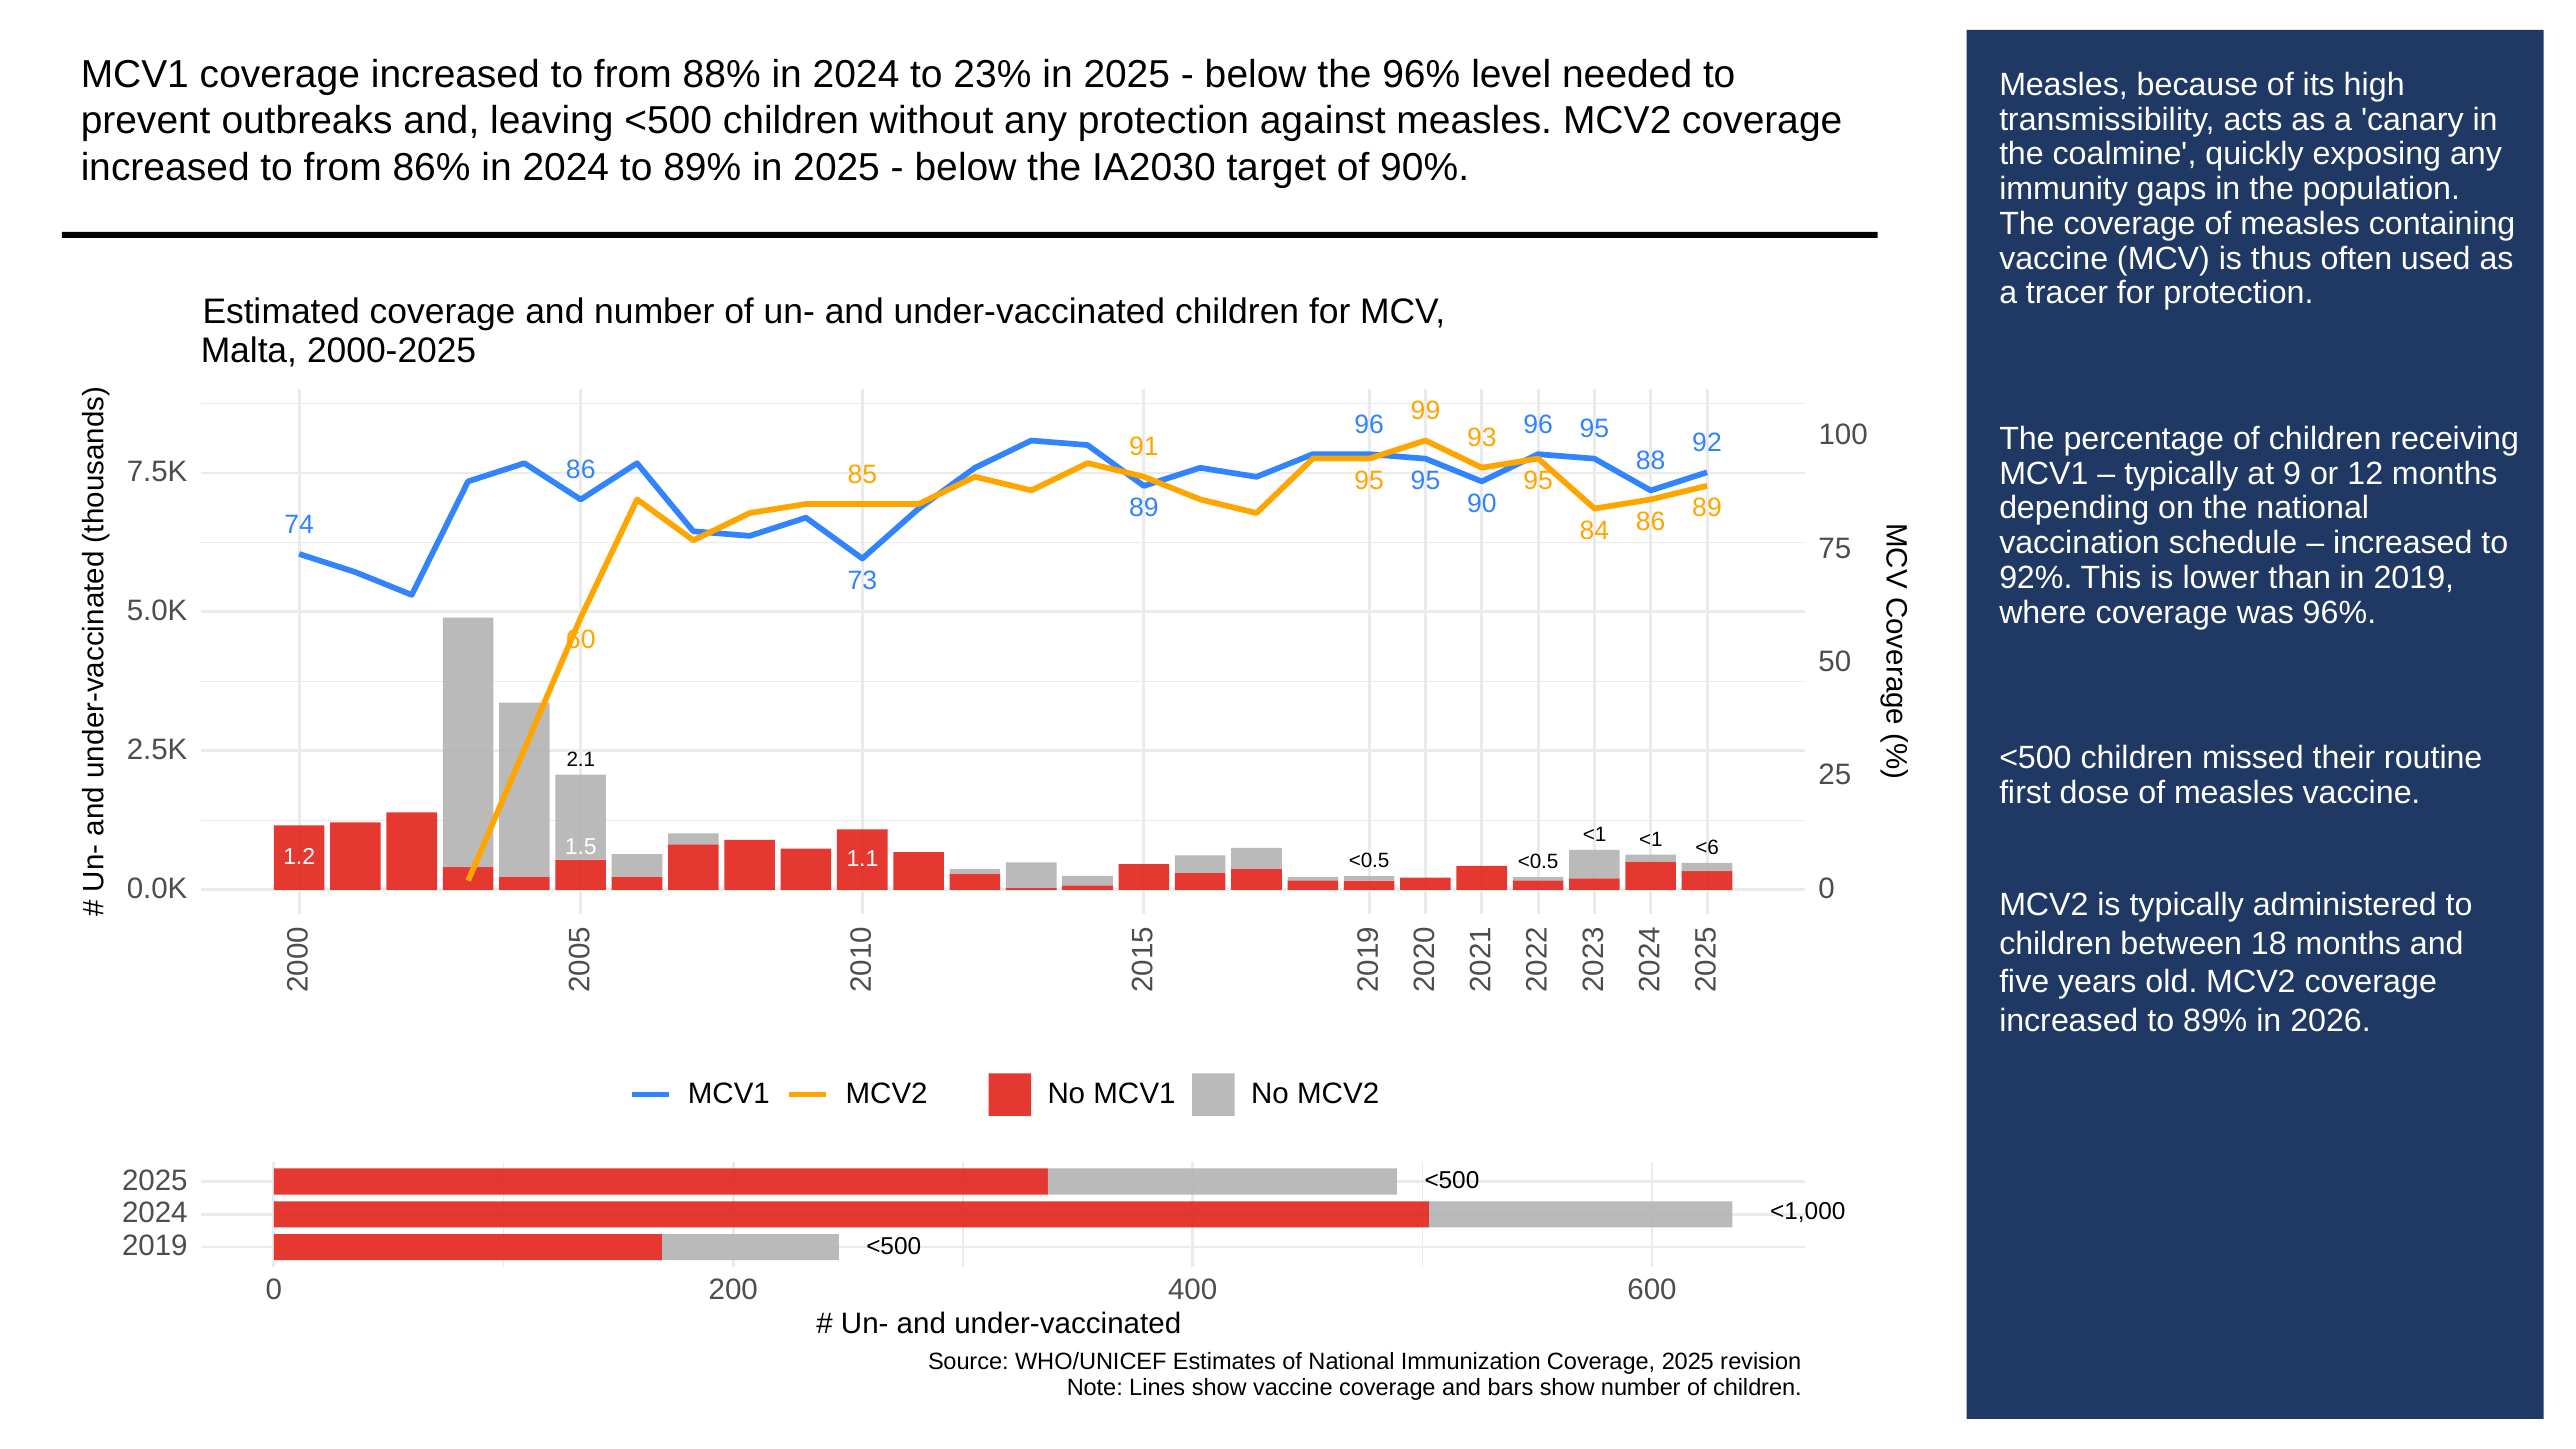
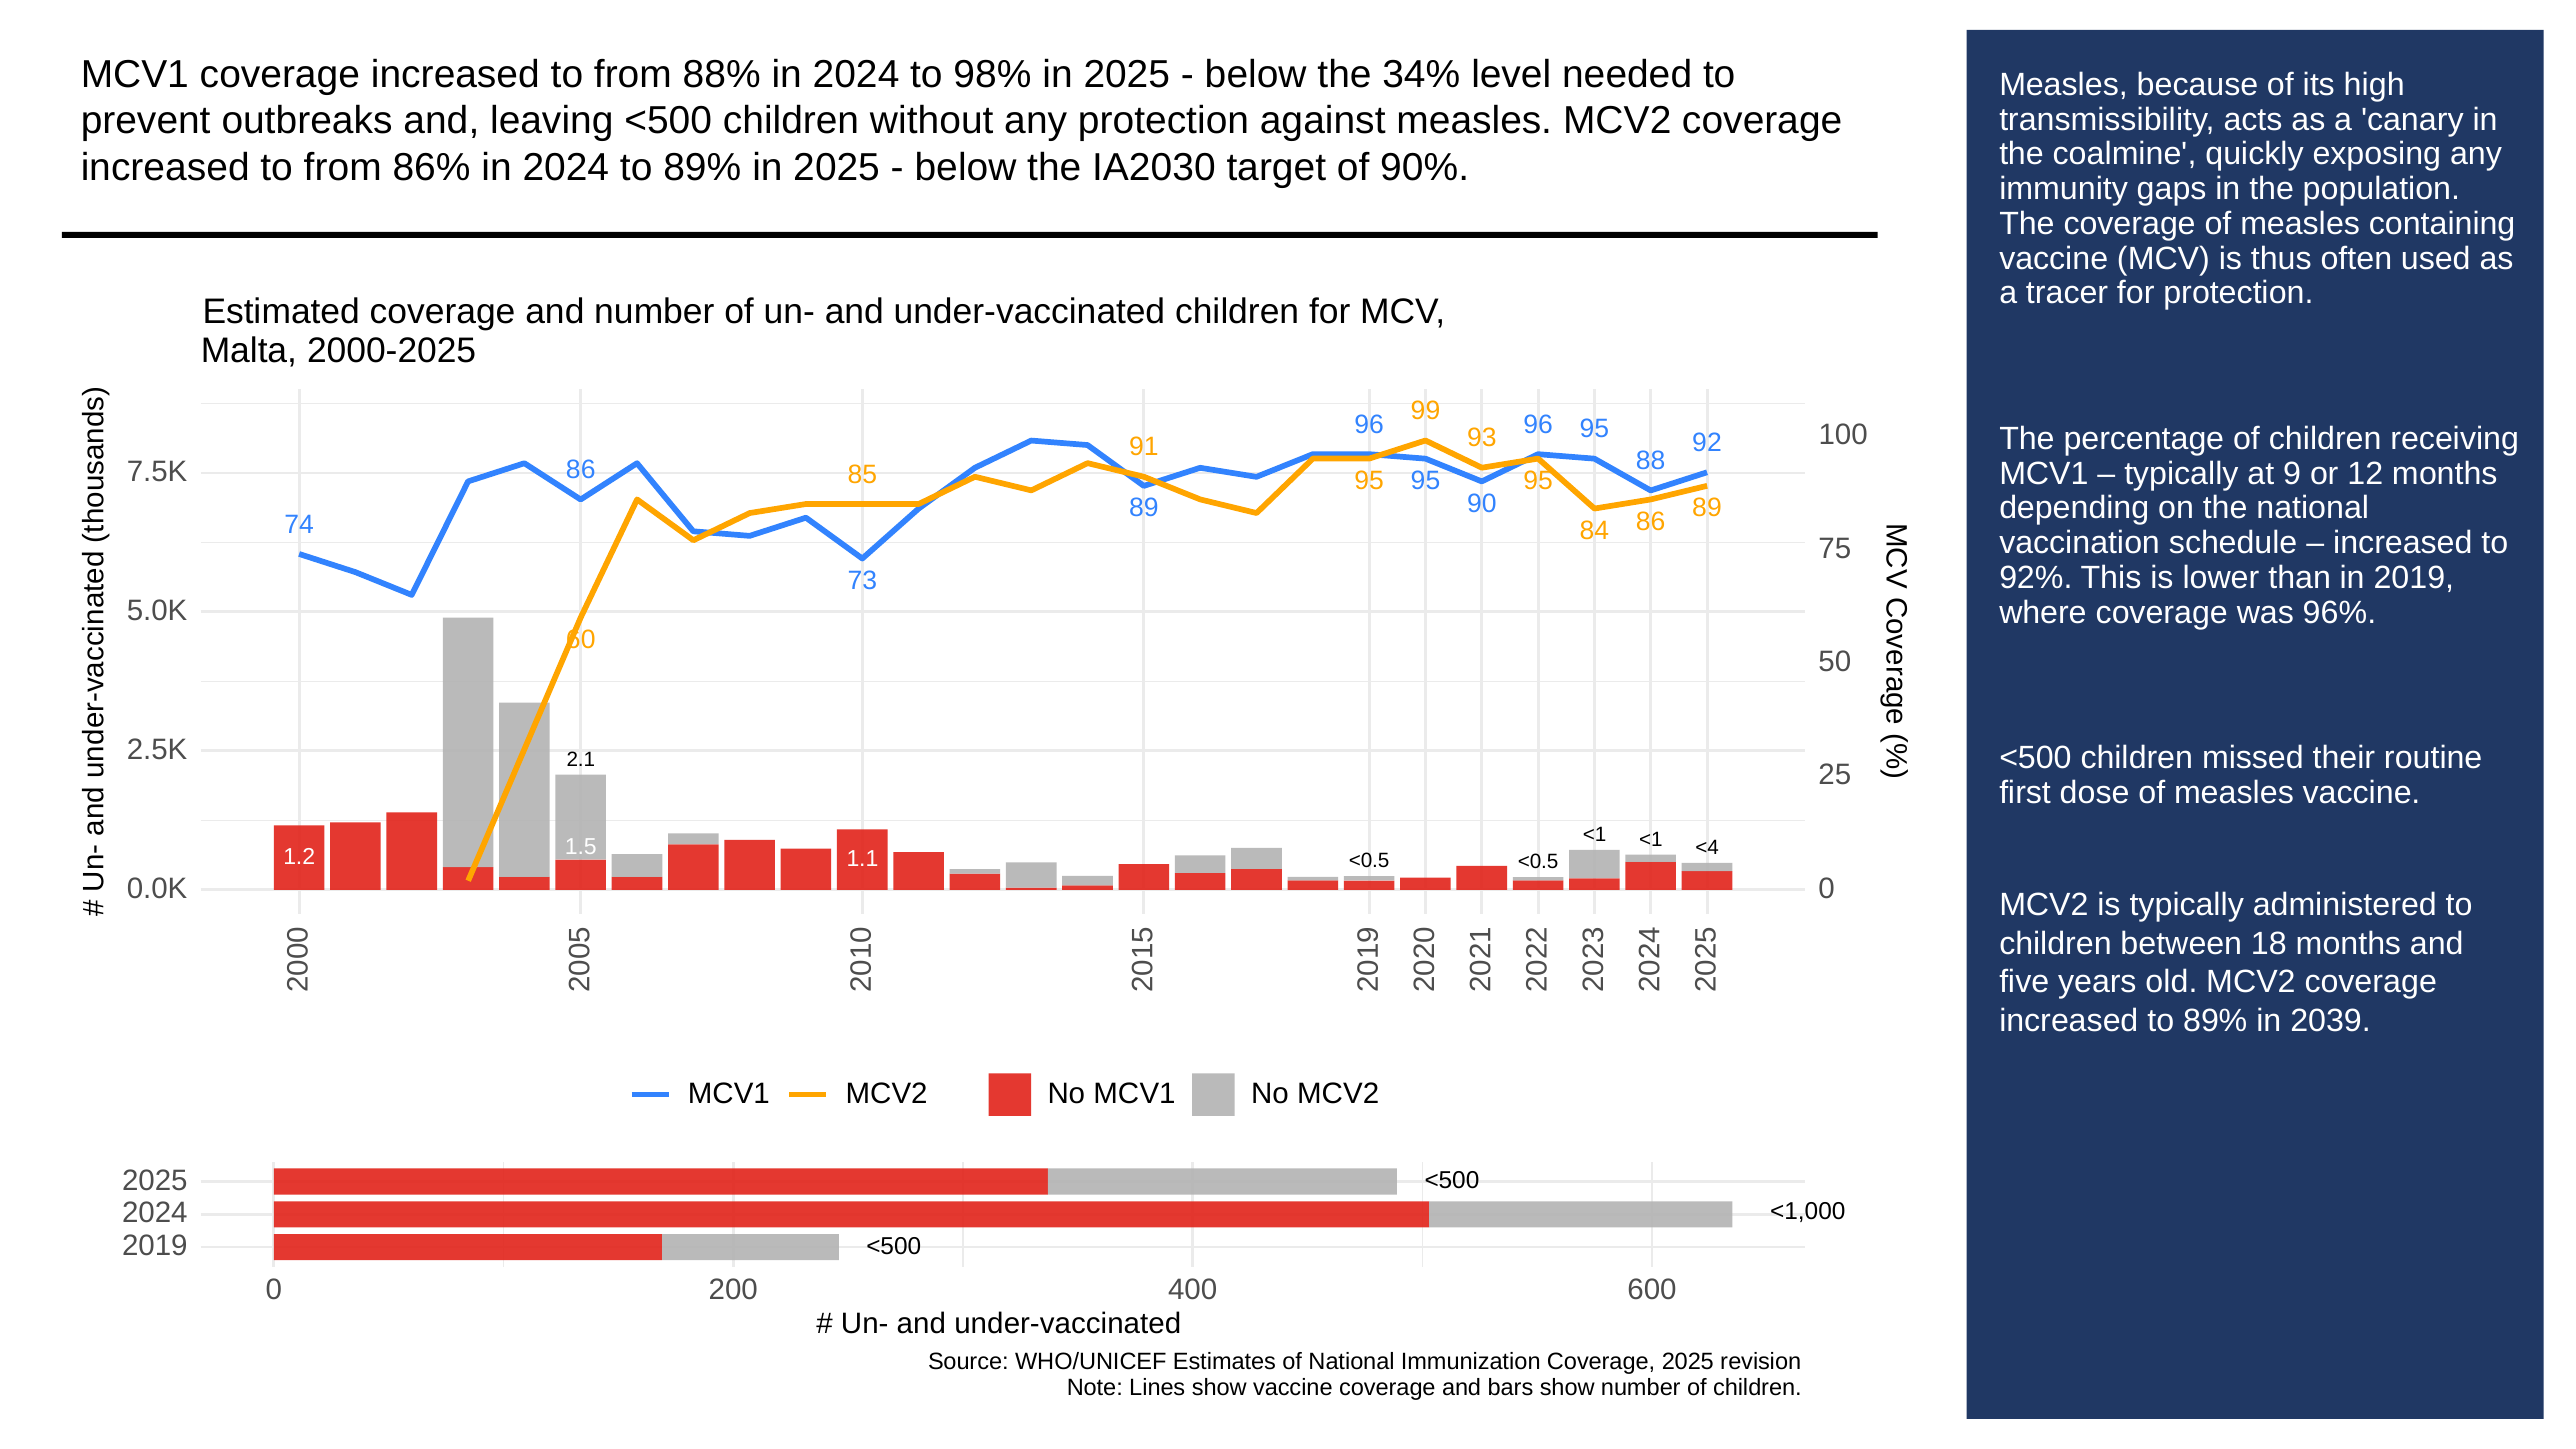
23%: 23% -> 98%
the 96%: 96% -> 34%
<6: <6 -> <4
2026: 2026 -> 2039
